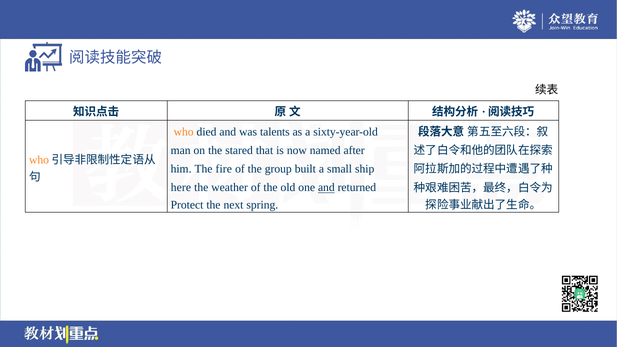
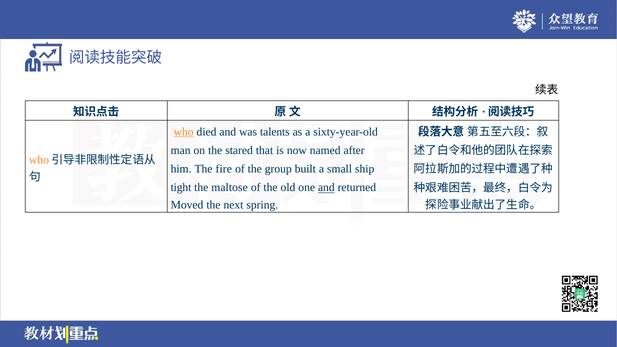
who underline: none -> present
here: here -> tight
weather: weather -> maltose
Protect: Protect -> Moved
